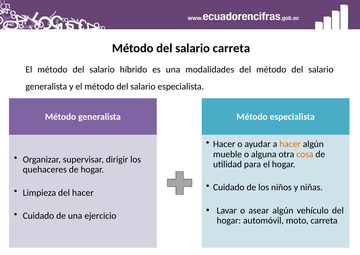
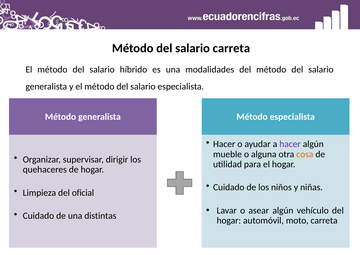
hacer at (290, 144) colour: orange -> purple
del hacer: hacer -> oficial
ejercicio: ejercicio -> distintas
